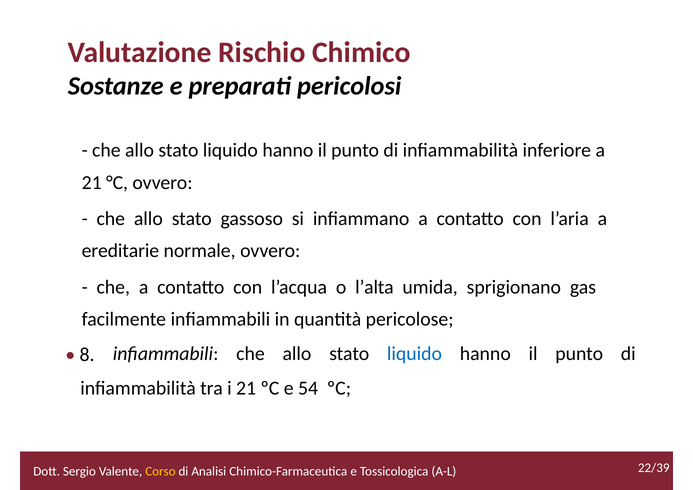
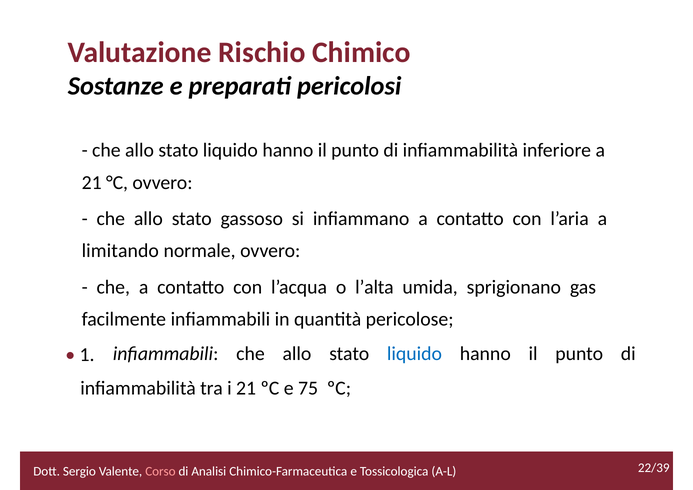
ereditarie: ereditarie -> limitando
8: 8 -> 1
54: 54 -> 75
Corso colour: yellow -> pink
